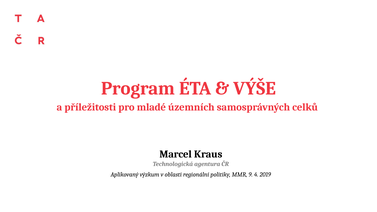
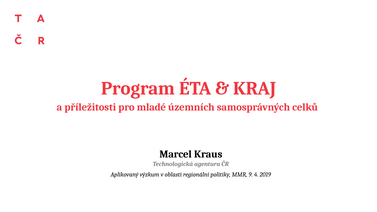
VÝŠE: VÝŠE -> KRAJ
